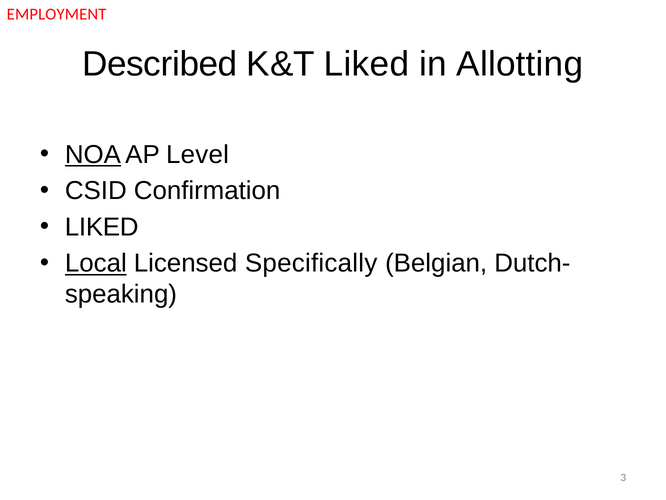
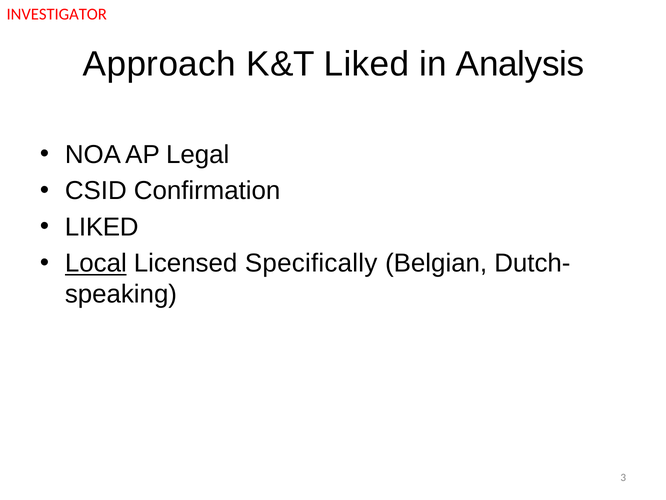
EMPLOYMENT: EMPLOYMENT -> INVESTIGATOR
Described: Described -> Approach
Allotting: Allotting -> Analysis
NOA underline: present -> none
Level: Level -> Legal
